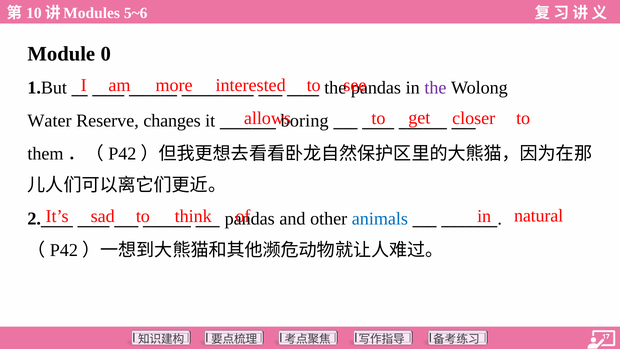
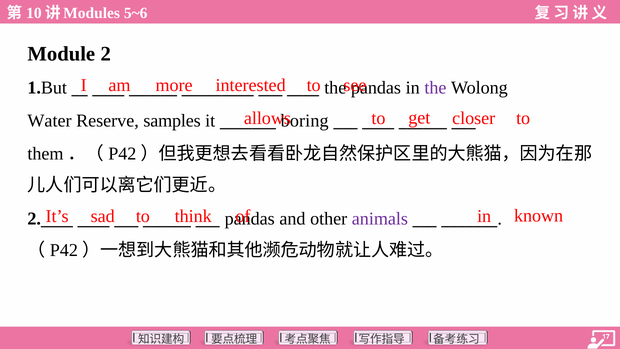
Module 0: 0 -> 2
changes: changes -> samples
natural: natural -> known
animals colour: blue -> purple
